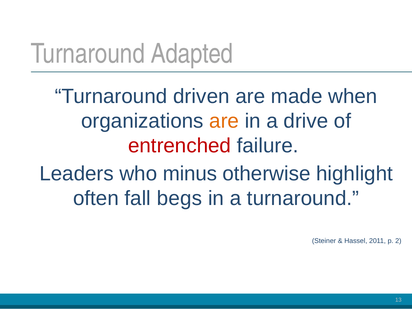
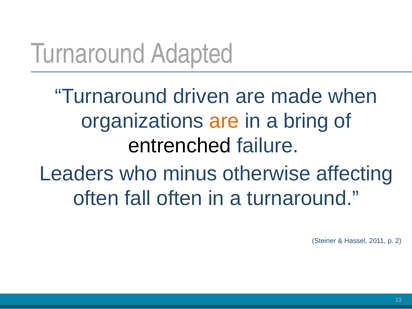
drive: drive -> bring
entrenched colour: red -> black
highlight: highlight -> affecting
fall begs: begs -> often
